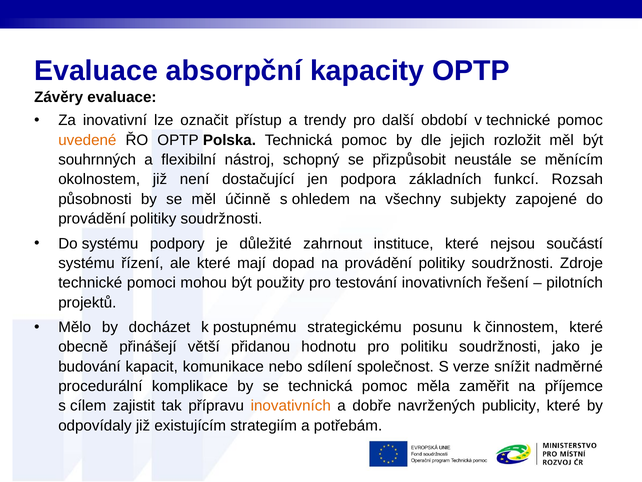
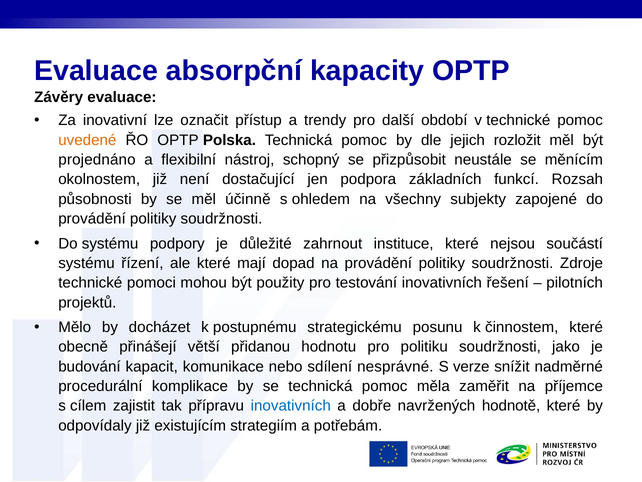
souhrnných: souhrnných -> projednáno
společnost: společnost -> nesprávné
inovativních at (291, 406) colour: orange -> blue
publicity: publicity -> hodnotě
